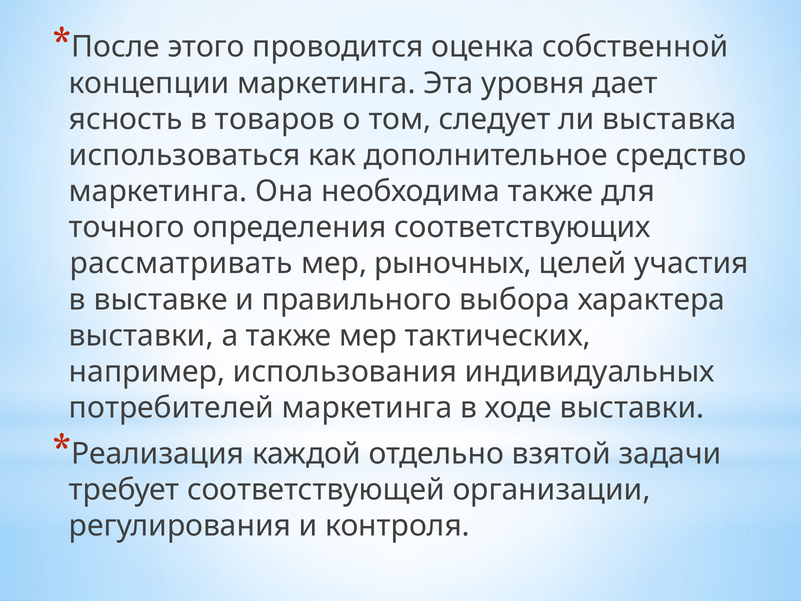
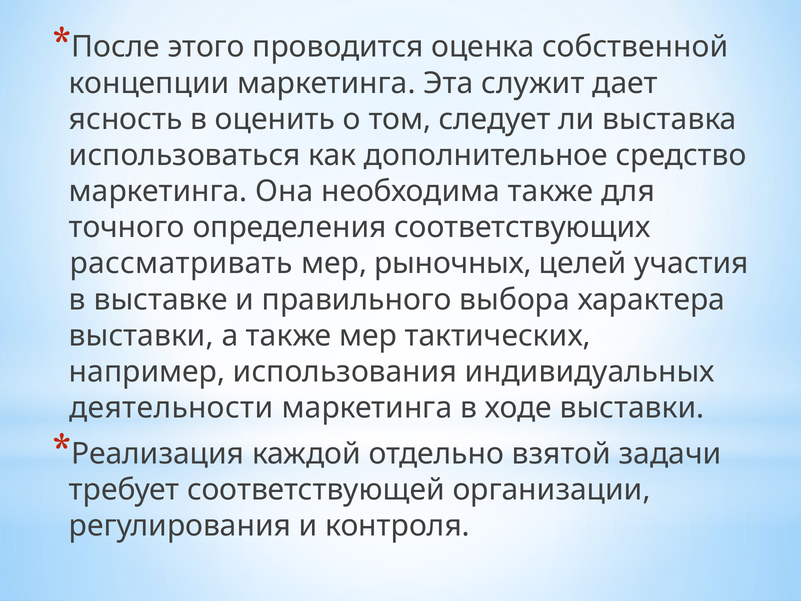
уровня: уровня -> служит
товаров: товаров -> оценить
потребителей: потребителей -> деятельности
